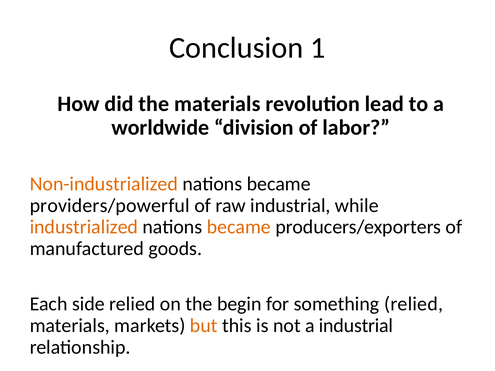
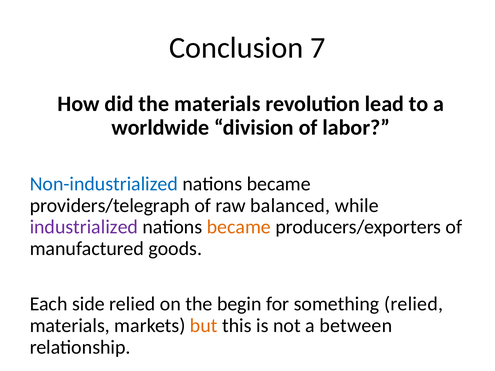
1: 1 -> 7
Non-industrialized colour: orange -> blue
providers/powerful: providers/powerful -> providers/telegraph
raw industrial: industrial -> balanced
industrialized colour: orange -> purple
a industrial: industrial -> between
